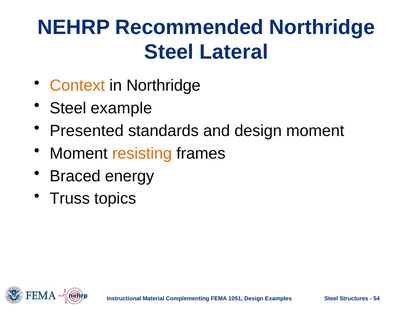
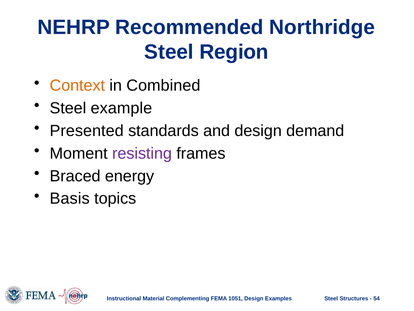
Lateral: Lateral -> Region
in Northridge: Northridge -> Combined
design moment: moment -> demand
resisting colour: orange -> purple
Truss: Truss -> Basis
